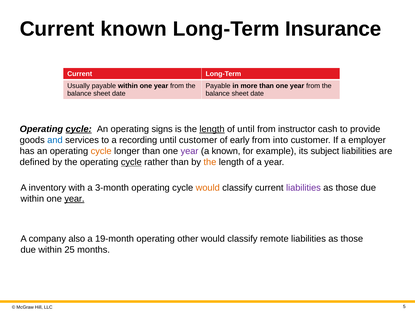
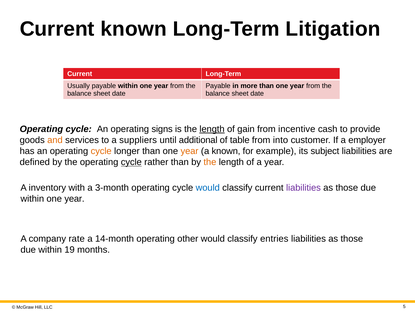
Insurance: Insurance -> Litigation
cycle at (79, 129) underline: present -> none
of until: until -> gain
instructor: instructor -> incentive
and colour: blue -> orange
recording: recording -> suppliers
until customer: customer -> additional
early: early -> table
year at (190, 151) colour: purple -> orange
would at (208, 188) colour: orange -> blue
year at (74, 199) underline: present -> none
also: also -> rate
19-month: 19-month -> 14-month
remote: remote -> entries
25: 25 -> 19
